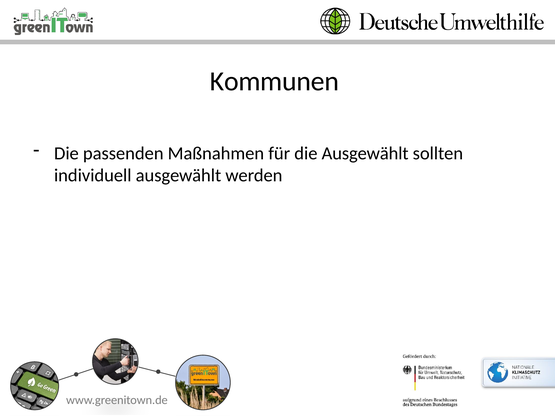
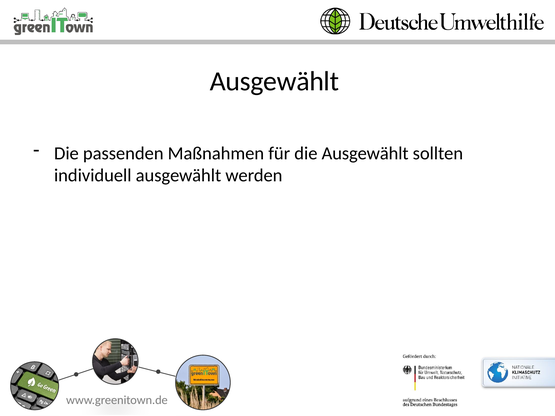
Kommunen at (274, 81): Kommunen -> Ausgewählt
